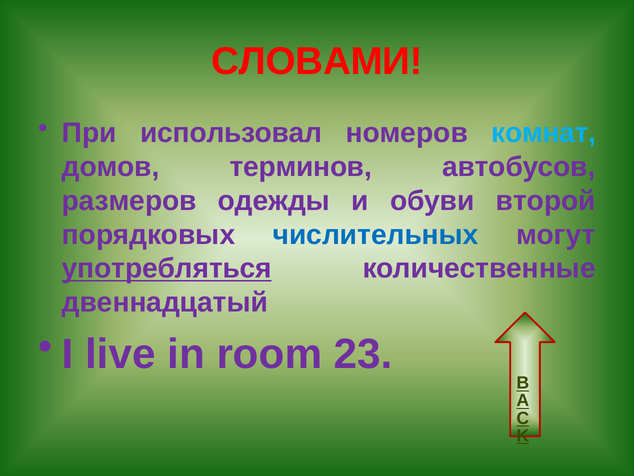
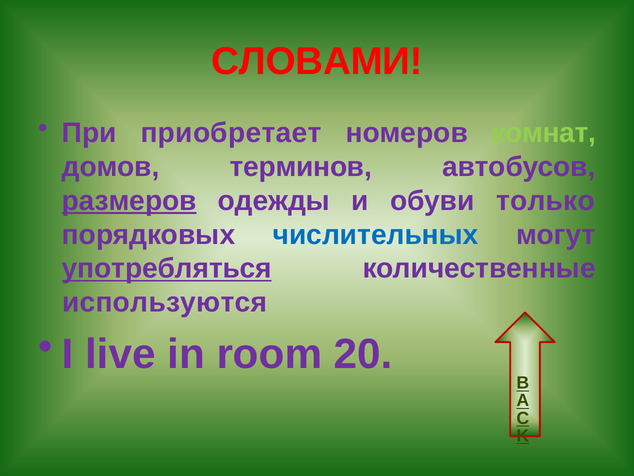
использовал: использовал -> приобретает
комнат colour: light blue -> light green
размеров underline: none -> present
второй: второй -> только
двеннадцатый: двеннадцатый -> используются
23: 23 -> 20
